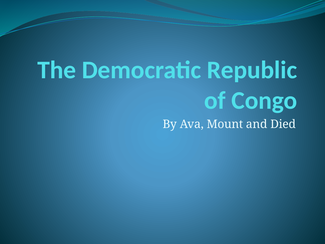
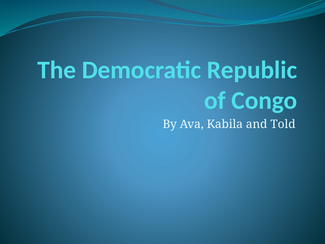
Mount: Mount -> Kabila
Died: Died -> Told
